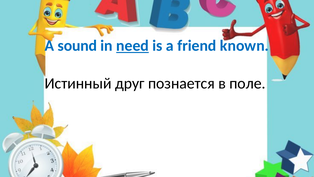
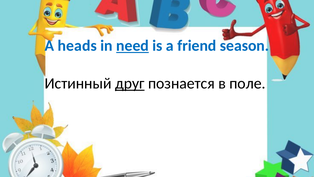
sound: sound -> heads
known: known -> season
друг underline: none -> present
